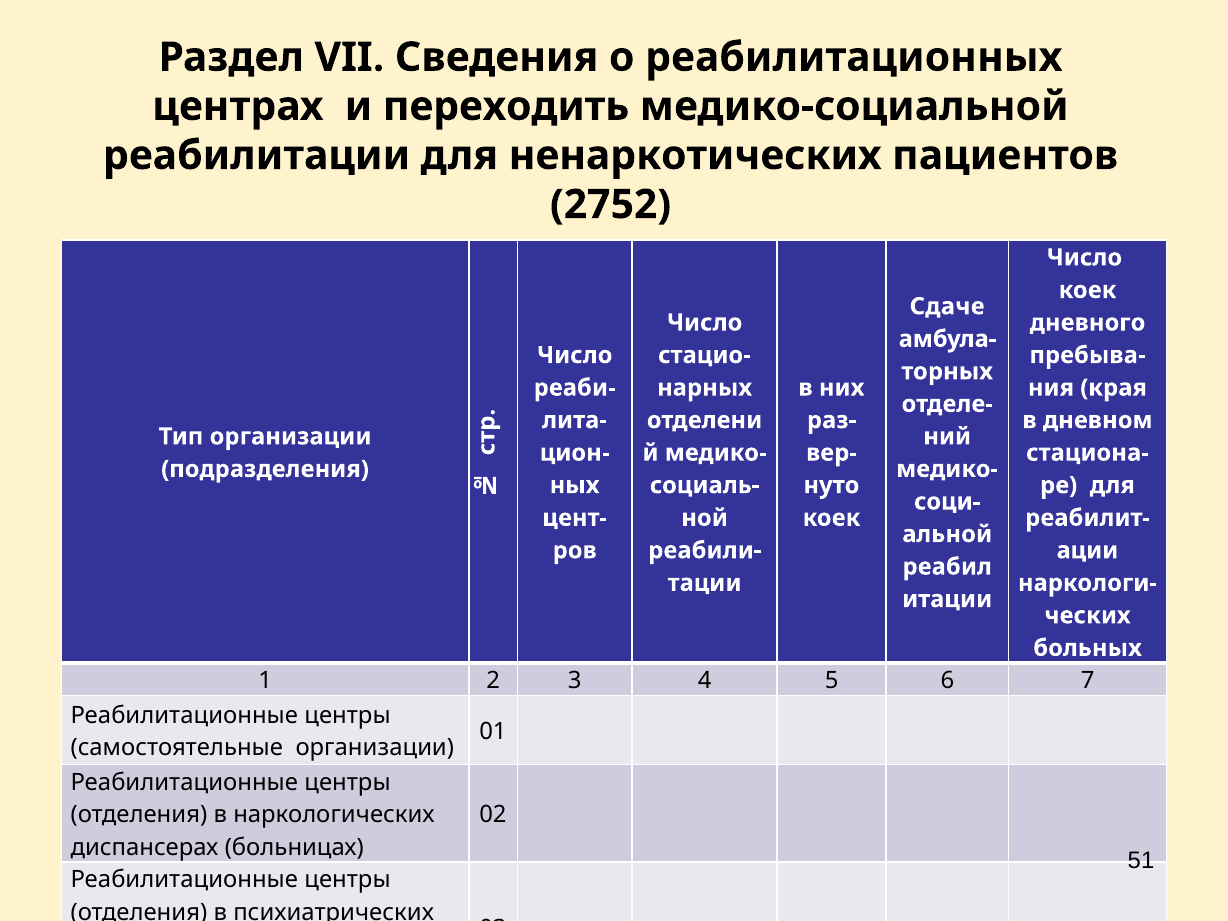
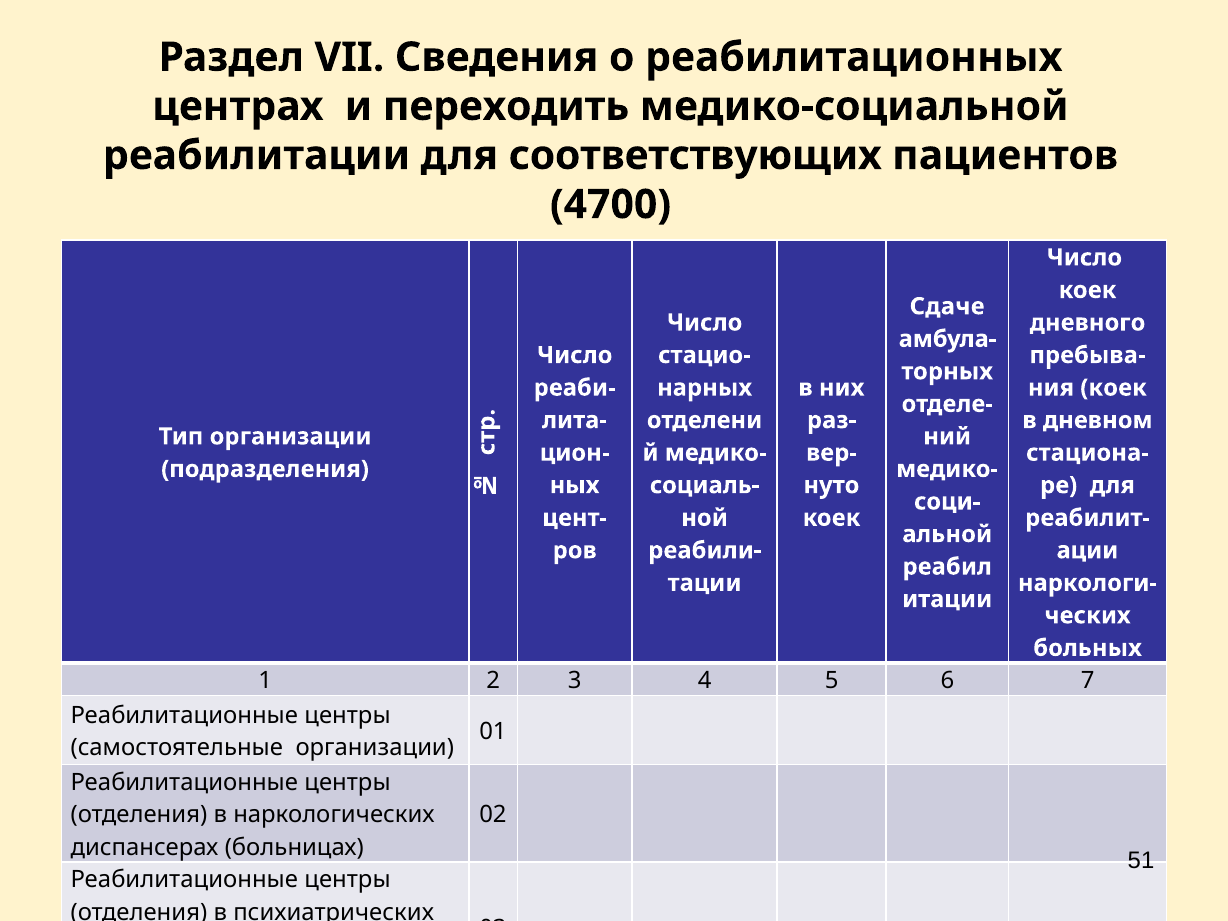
ненаркотических: ненаркотических -> соответствующих
2752: 2752 -> 4700
края at (1114, 388): края -> коек
